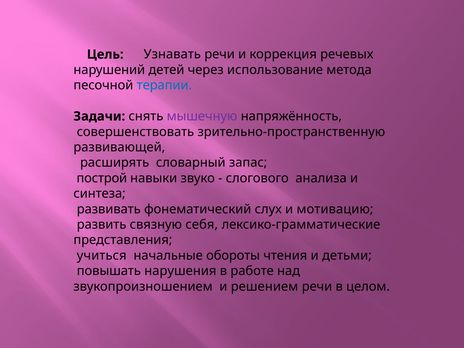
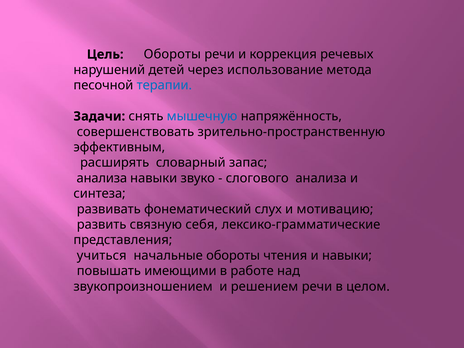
Цель Узнавать: Узнавать -> Обороты
мышечную colour: purple -> blue
развивающей: развивающей -> эффективным
построй at (102, 178): построй -> анализа
и детьми: детьми -> навыки
нарушения: нарушения -> имеющими
